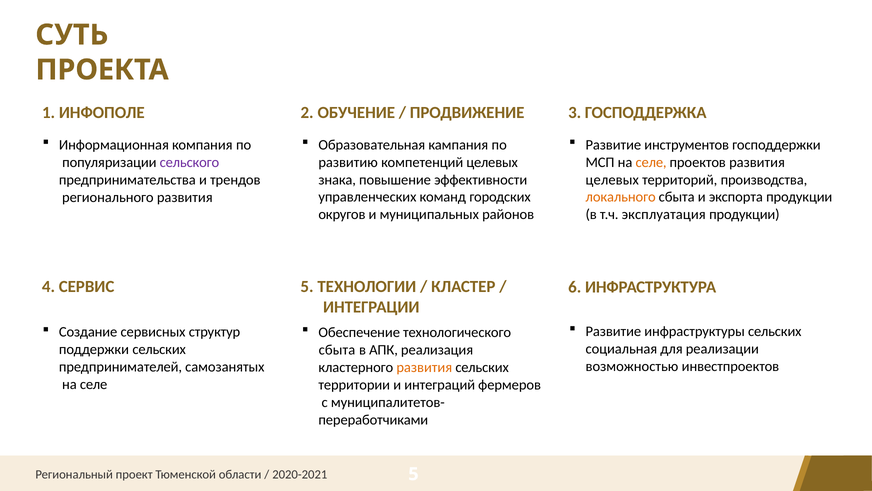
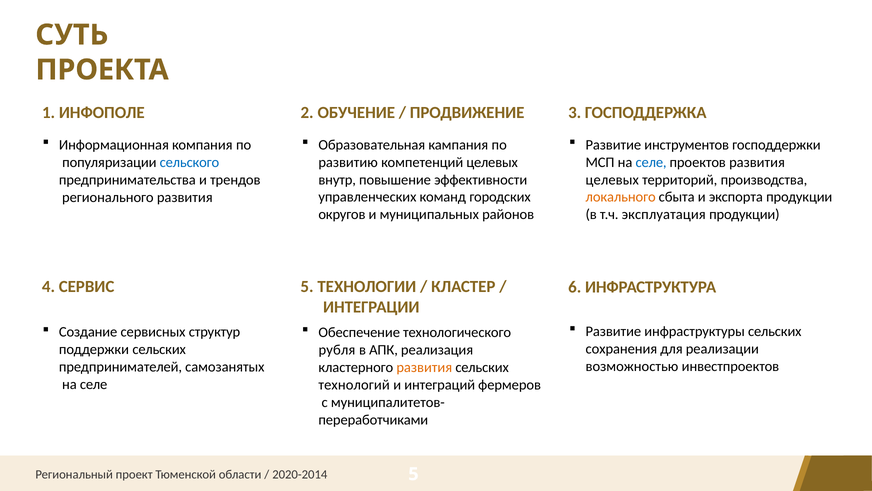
селе at (651, 162) colour: orange -> blue
сельского colour: purple -> blue
знака: знака -> внутр
социальная: социальная -> сохранения
сбыта at (337, 350): сбыта -> рубля
территории: территории -> технологий
2020-2021: 2020-2021 -> 2020-2014
